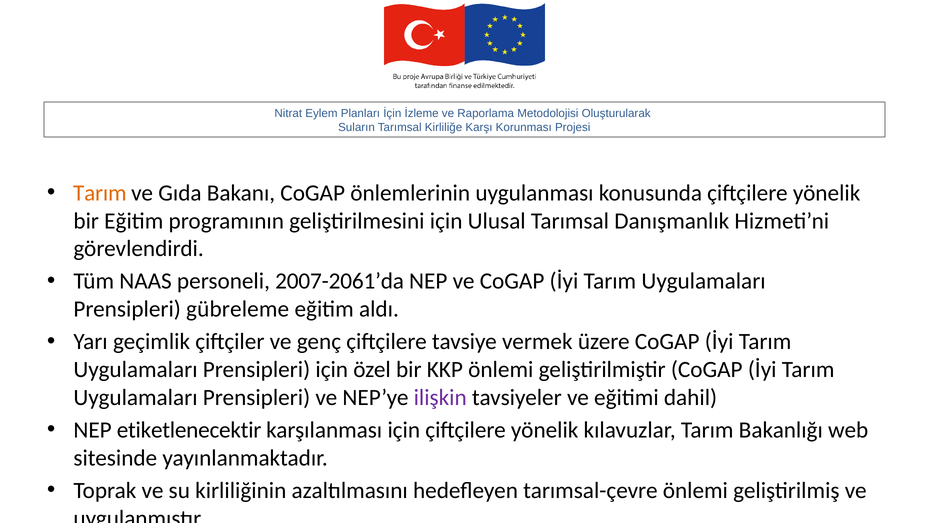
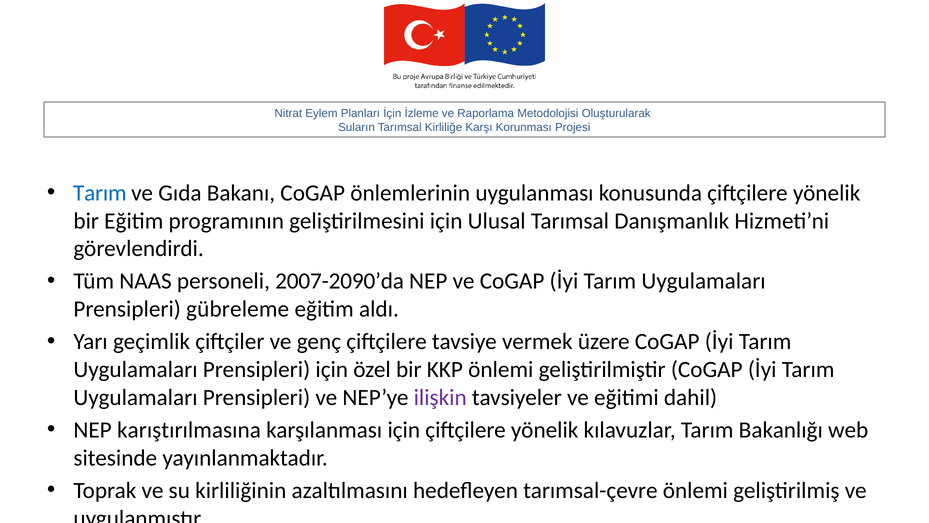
Tarım at (100, 193) colour: orange -> blue
2007-2061’da: 2007-2061’da -> 2007-2090’da
etiketlenecektir: etiketlenecektir -> karıştırılmasına
